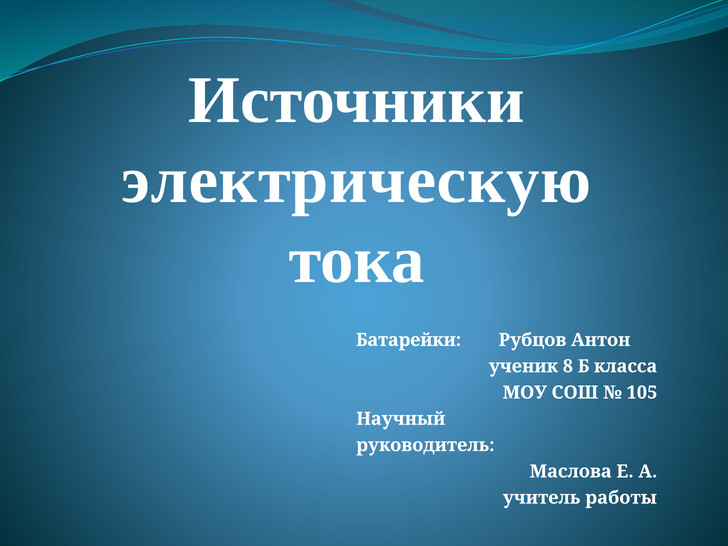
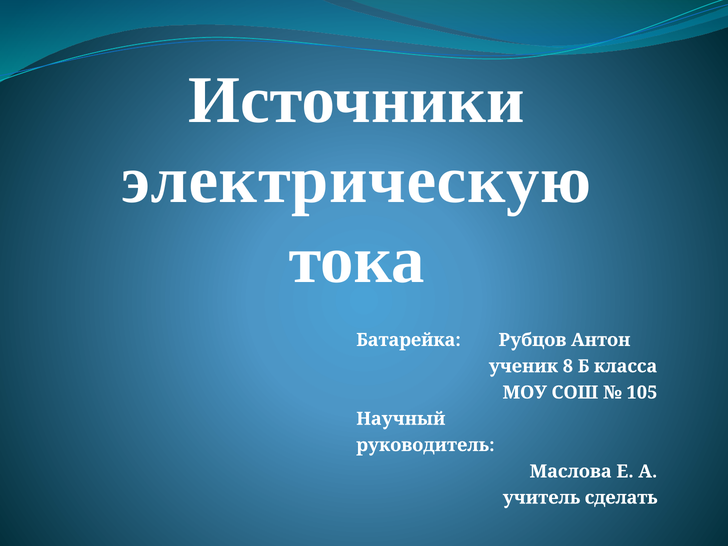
Батарейки: Батарейки -> Батарейка
работы: работы -> сделать
